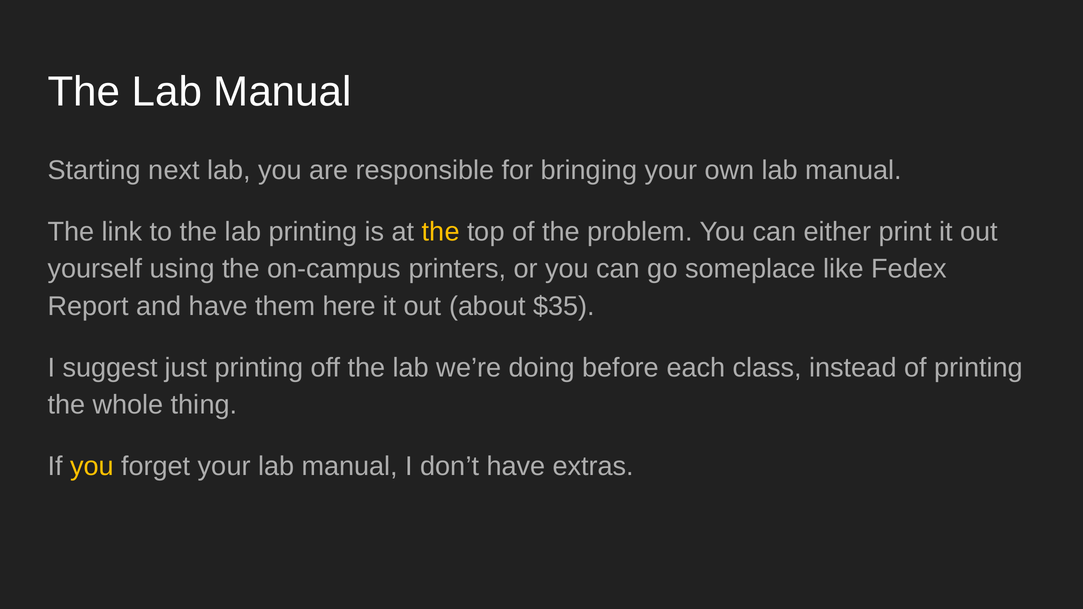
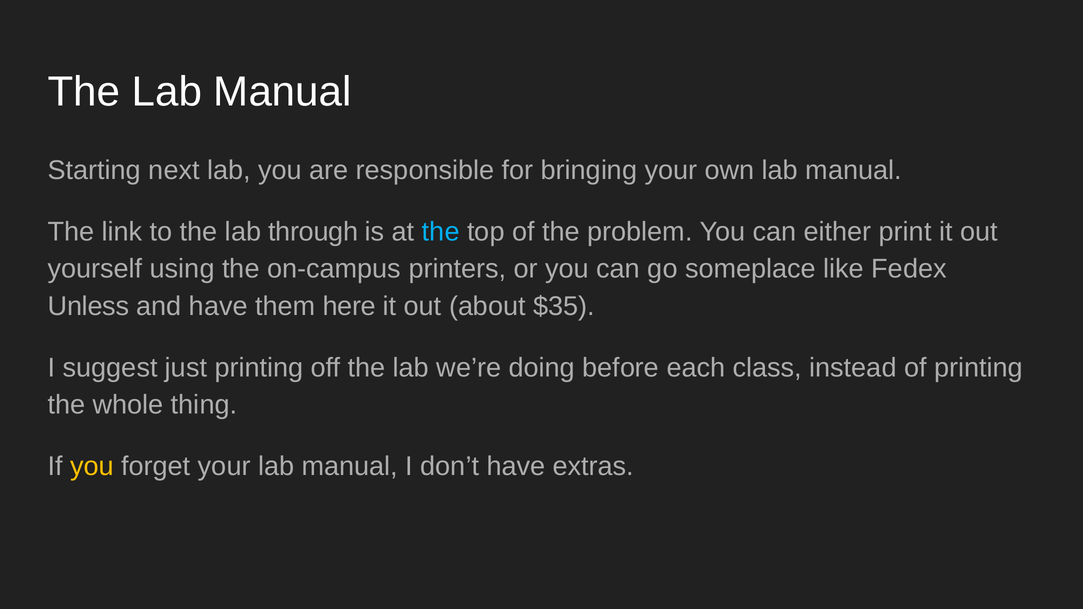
lab printing: printing -> through
the at (441, 232) colour: yellow -> light blue
Report: Report -> Unless
